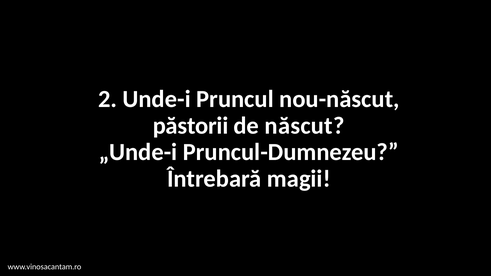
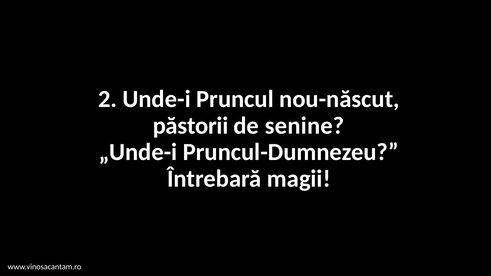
născut: născut -> senine
